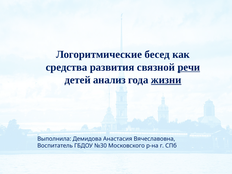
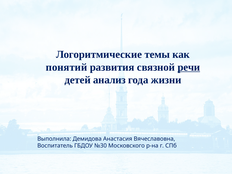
бесед: бесед -> темы
средства: средства -> понятий
жизни underline: present -> none
